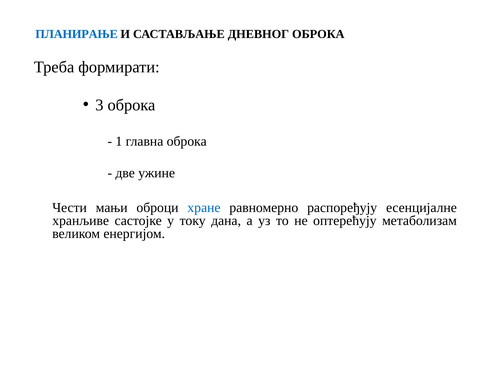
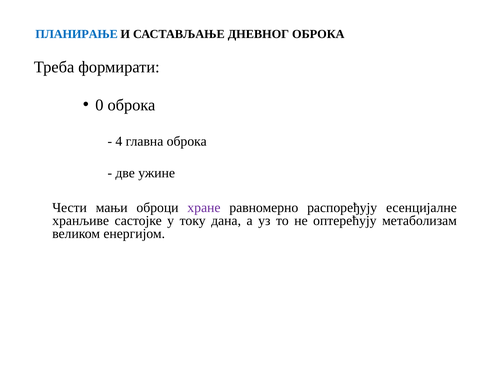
3: 3 -> 0
1: 1 -> 4
хране colour: blue -> purple
